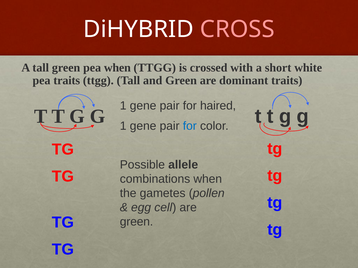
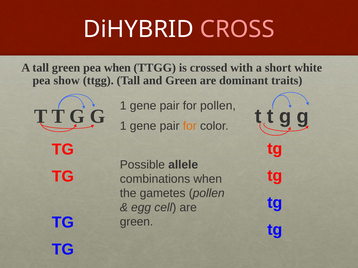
pea traits: traits -> show
for haired: haired -> pollen
for at (190, 126) colour: blue -> orange
